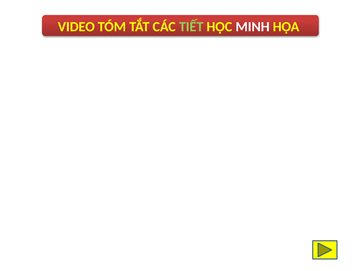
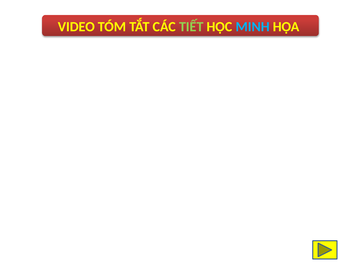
MINH colour: white -> light blue
